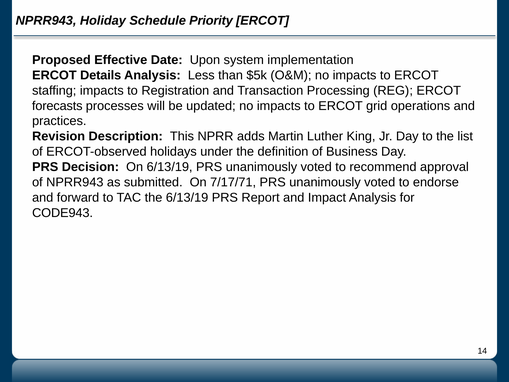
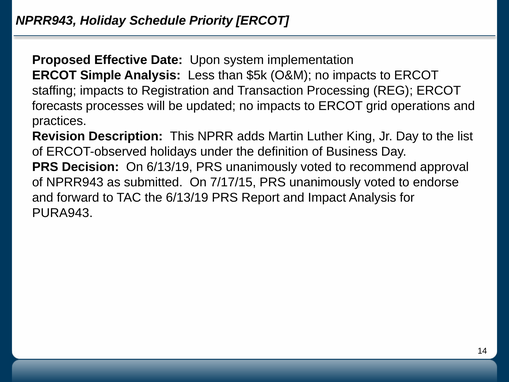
Details: Details -> Simple
7/17/71: 7/17/71 -> 7/17/15
CODE943: CODE943 -> PURA943
